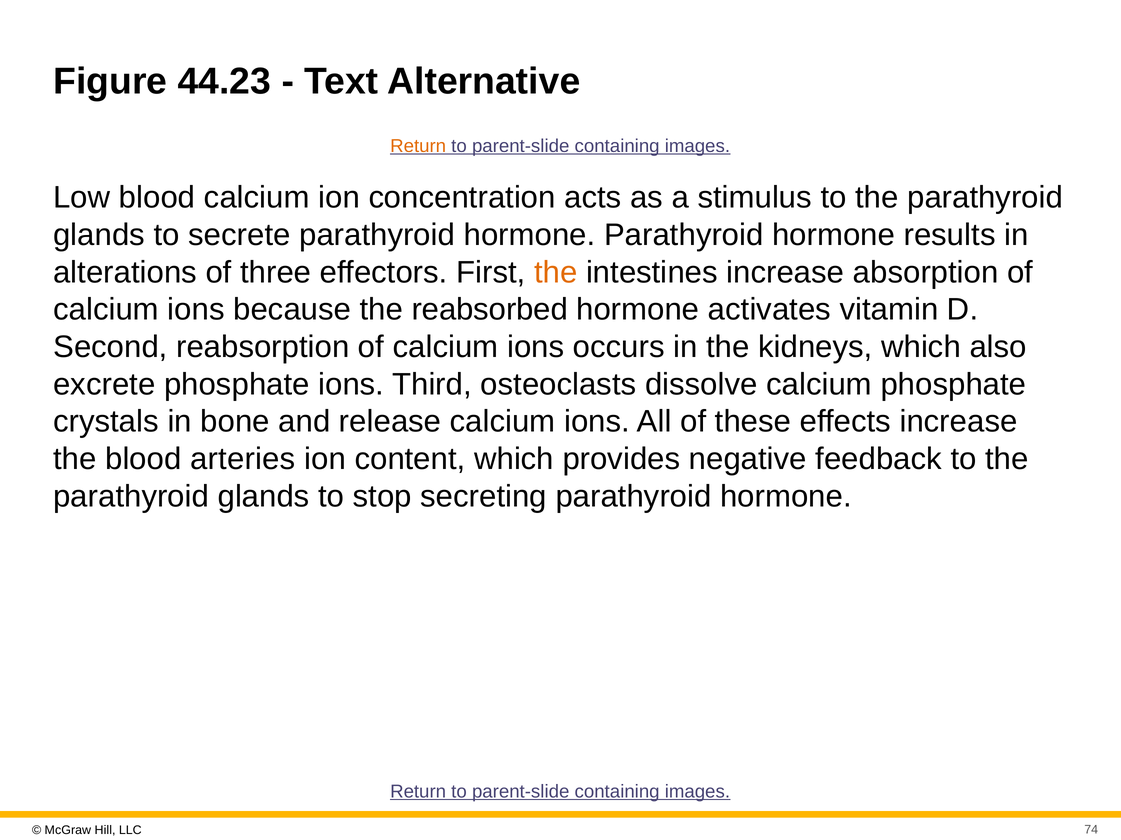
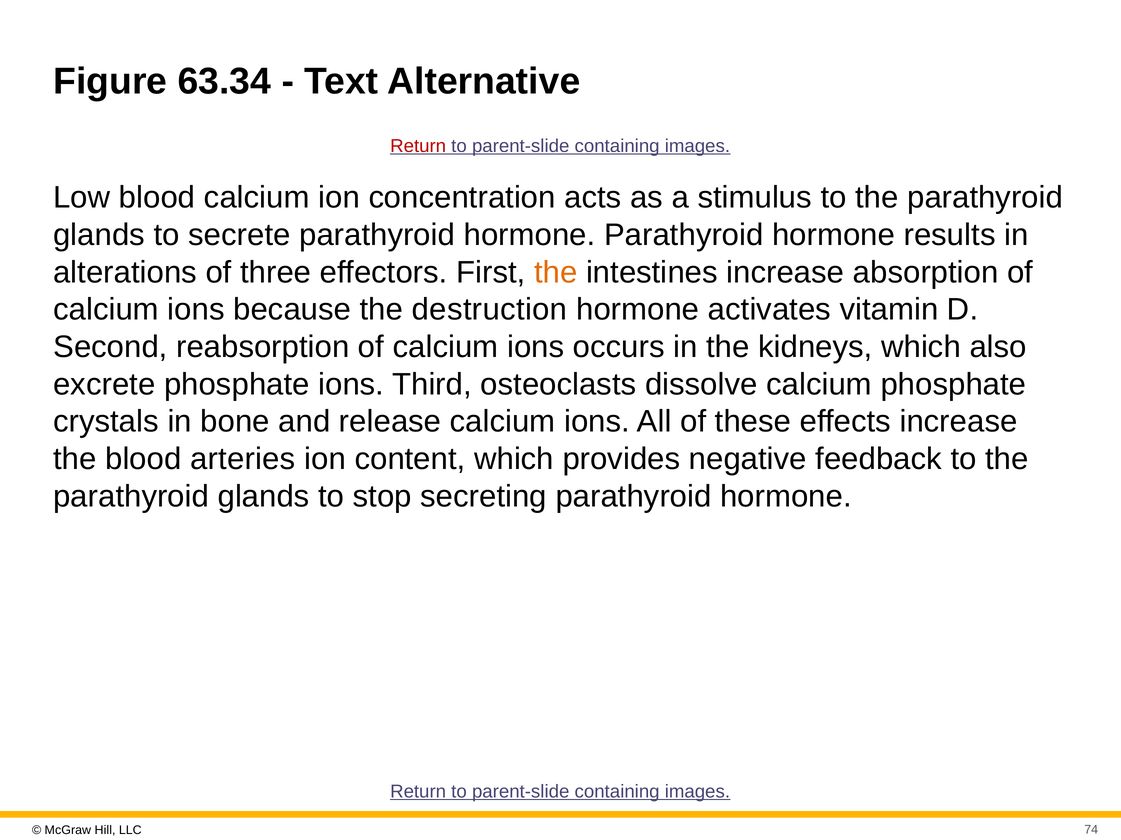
44.23: 44.23 -> 63.34
Return at (418, 146) colour: orange -> red
reabsorbed: reabsorbed -> destruction
